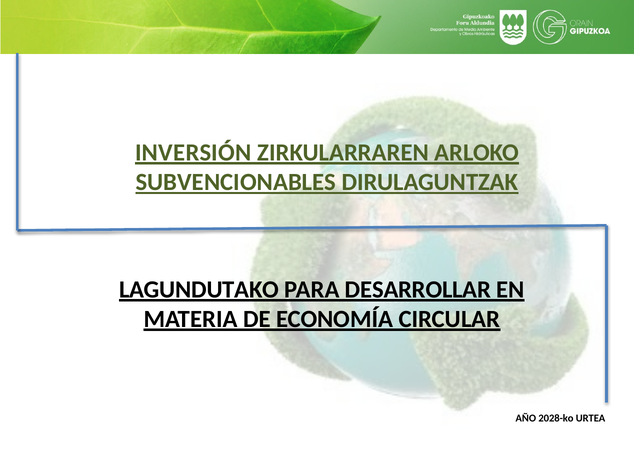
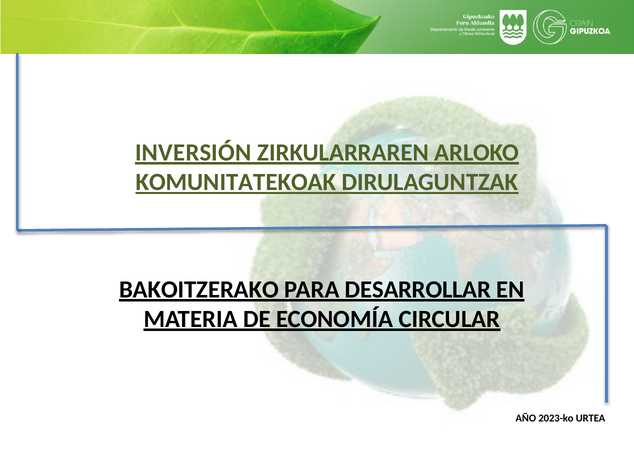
SUBVENCIONABLES: SUBVENCIONABLES -> KOMUNITATEKOAK
LAGUNDUTAKO: LAGUNDUTAKO -> BAKOITZERAKO
2028-ko: 2028-ko -> 2023-ko
